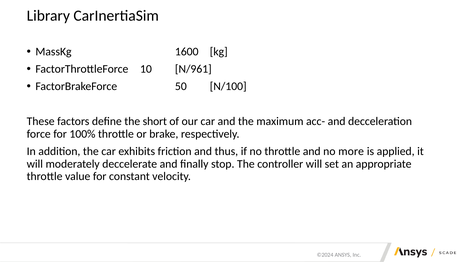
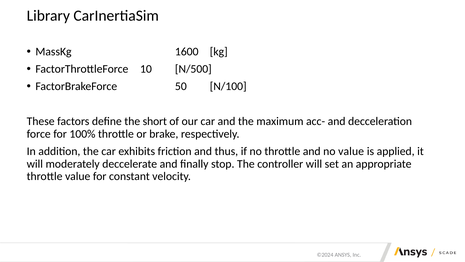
N/961: N/961 -> N/500
no more: more -> value
